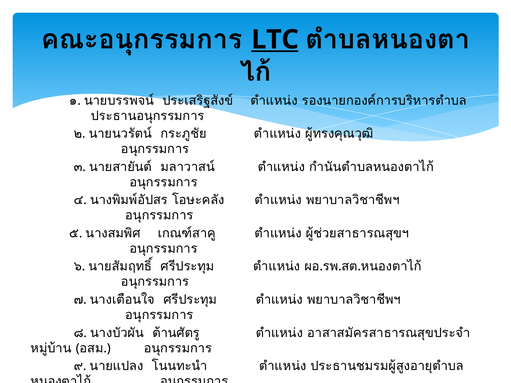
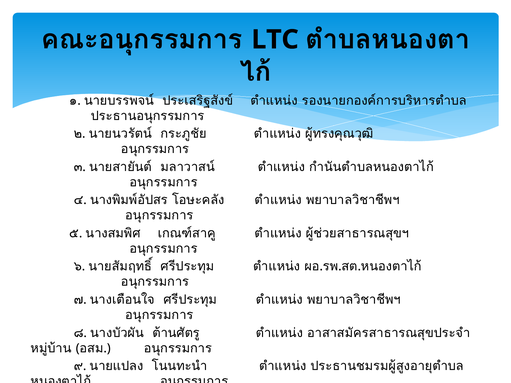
LTC underline: present -> none
